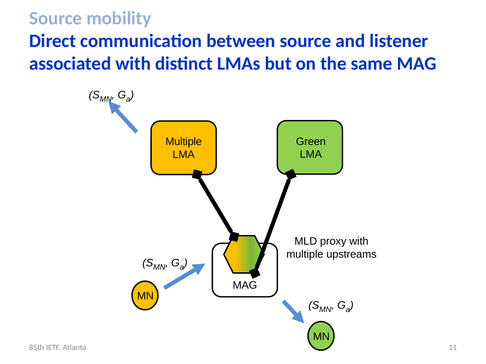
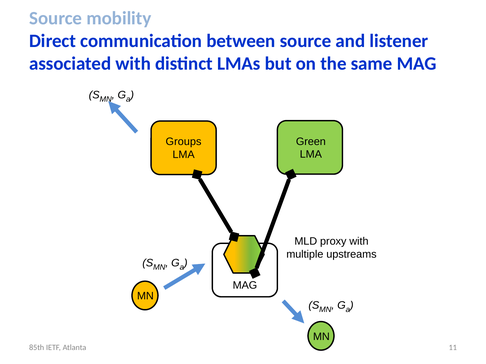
Multiple at (184, 142): Multiple -> Groups
